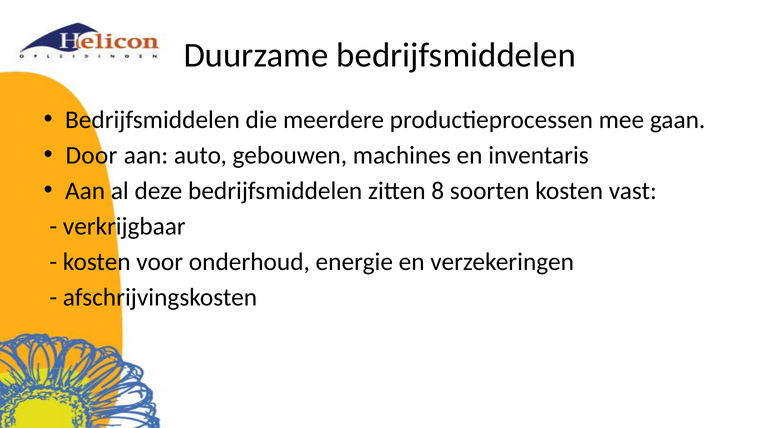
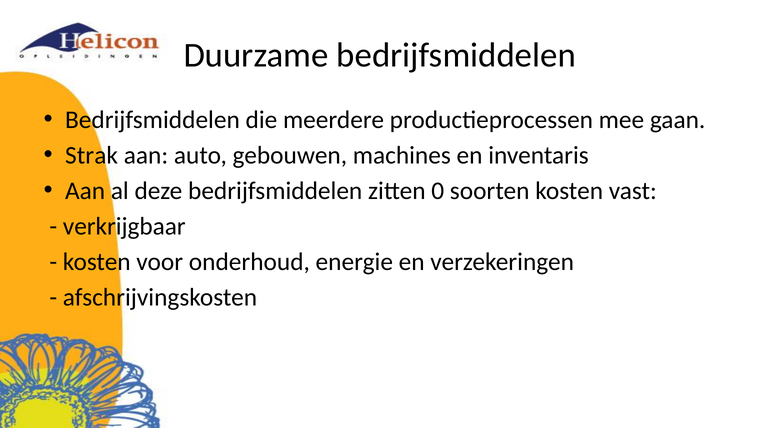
Door: Door -> Strak
8: 8 -> 0
